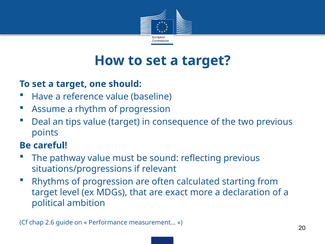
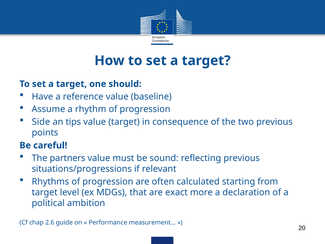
Deal: Deal -> Side
pathway: pathway -> partners
